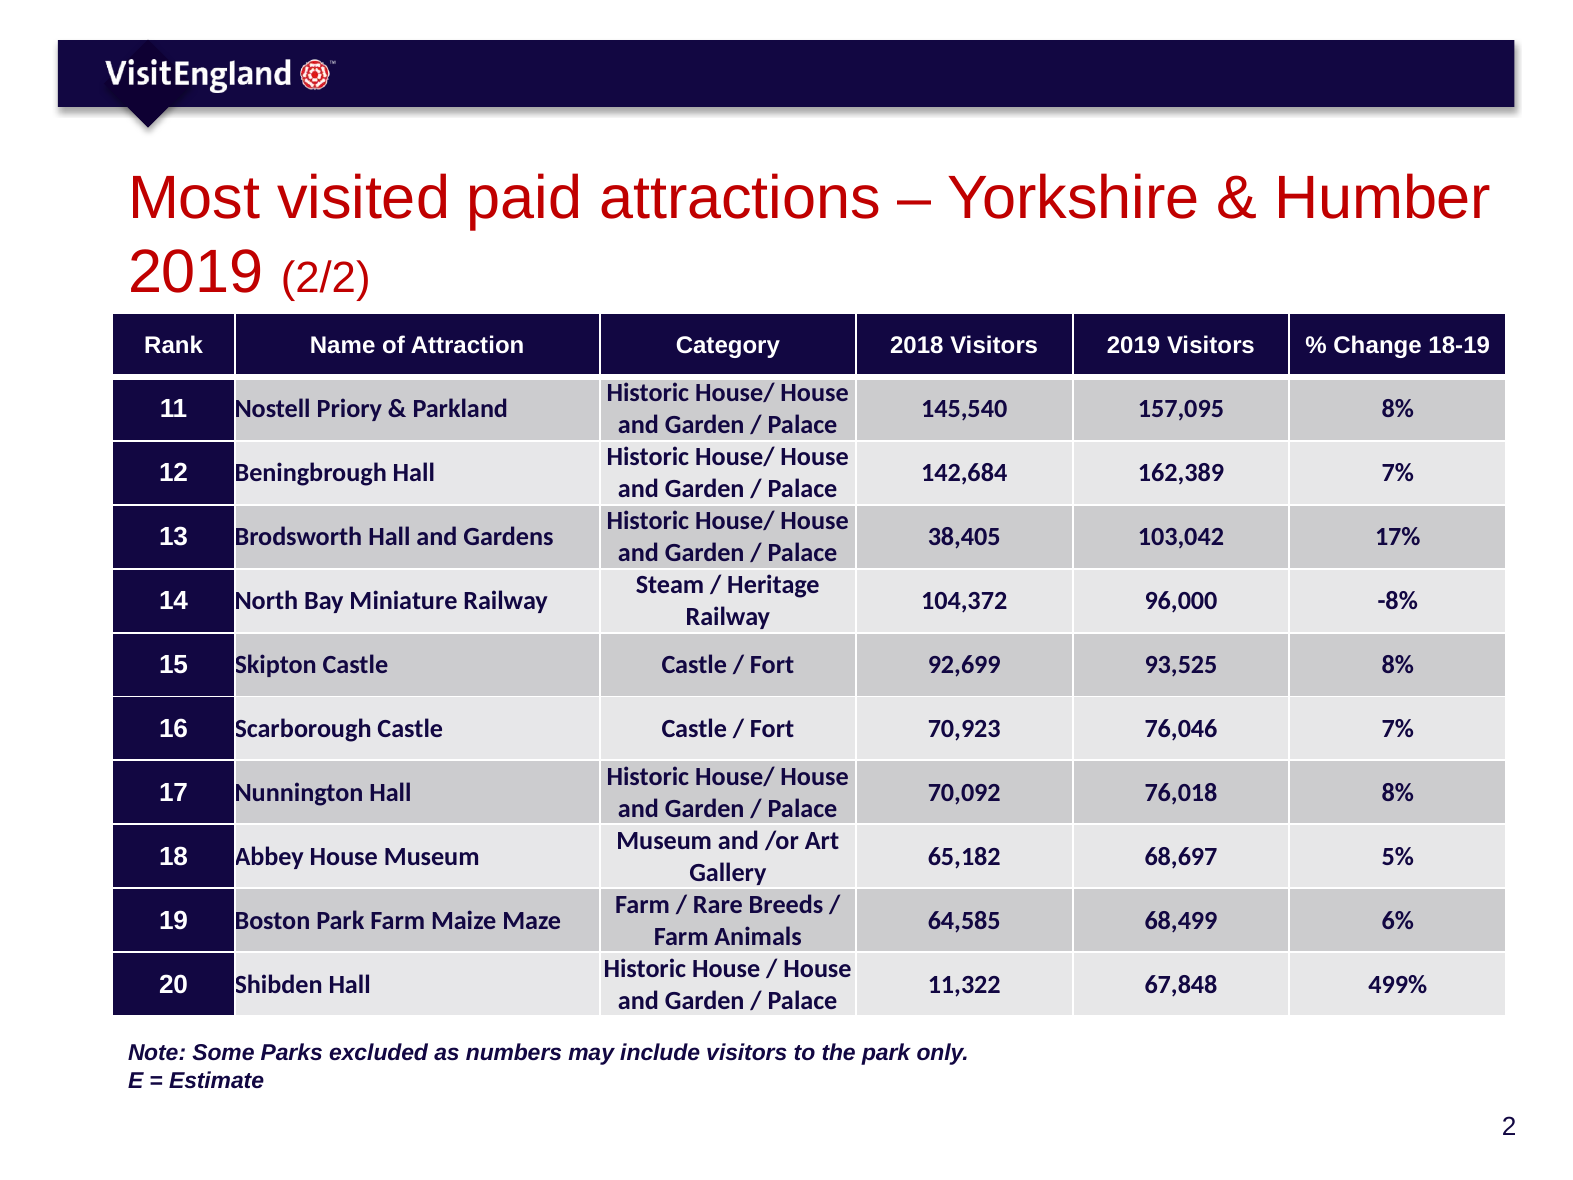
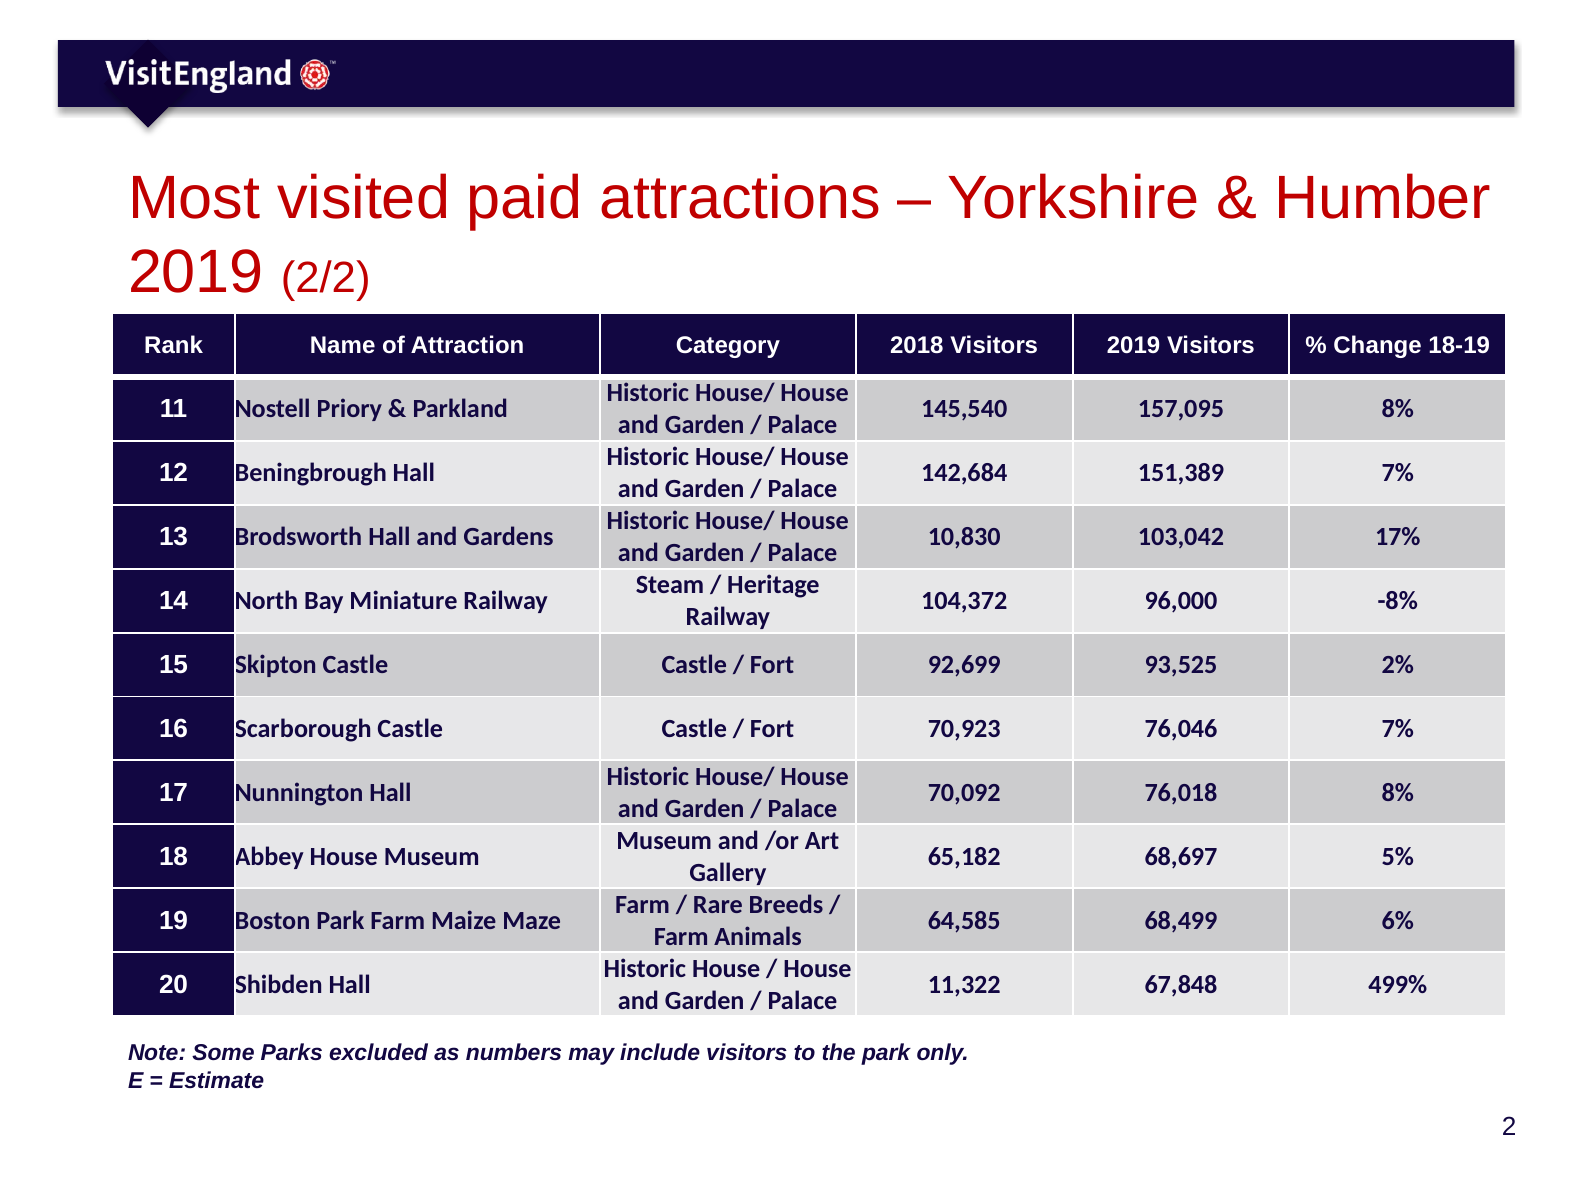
162,389: 162,389 -> 151,389
38,405: 38,405 -> 10,830
93,525 8%: 8% -> 2%
